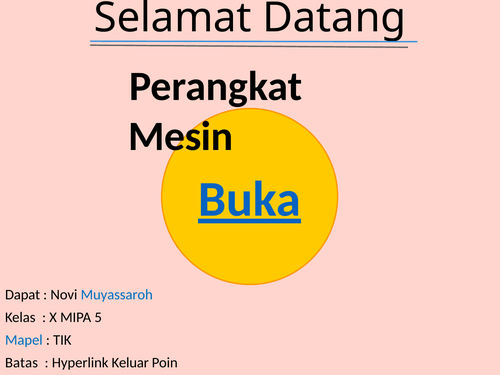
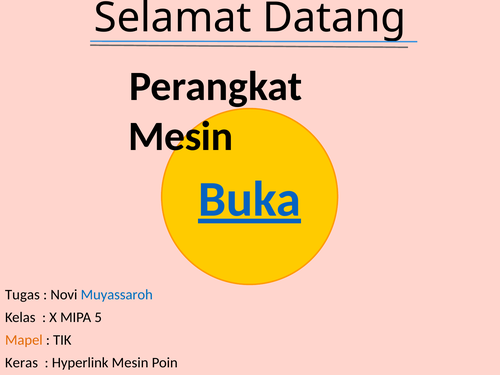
Dapat: Dapat -> Tugas
Mapel colour: blue -> orange
Batas: Batas -> Keras
Hyperlink Keluar: Keluar -> Mesin
